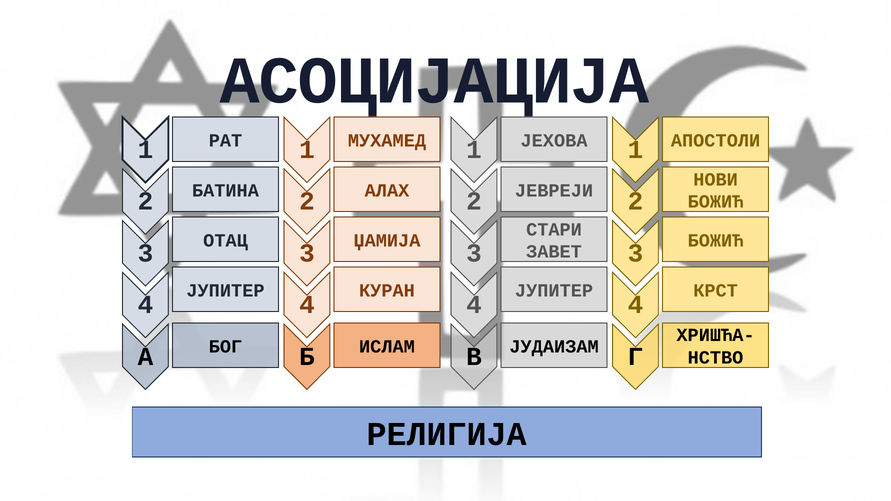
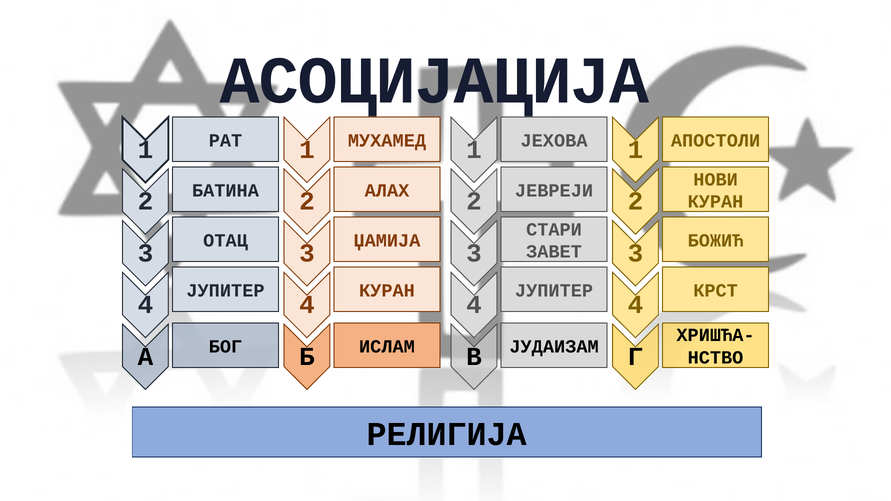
БОЖИЋ at (715, 202): БОЖИЋ -> КУРАН
